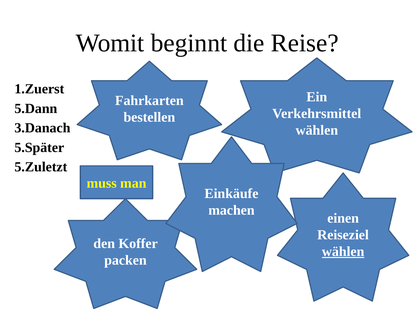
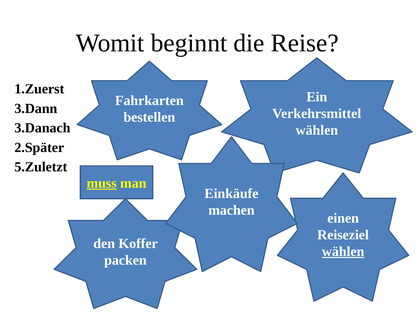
5.Dann: 5.Dann -> 3.Dann
5.Später: 5.Später -> 2.Später
muss underline: none -> present
